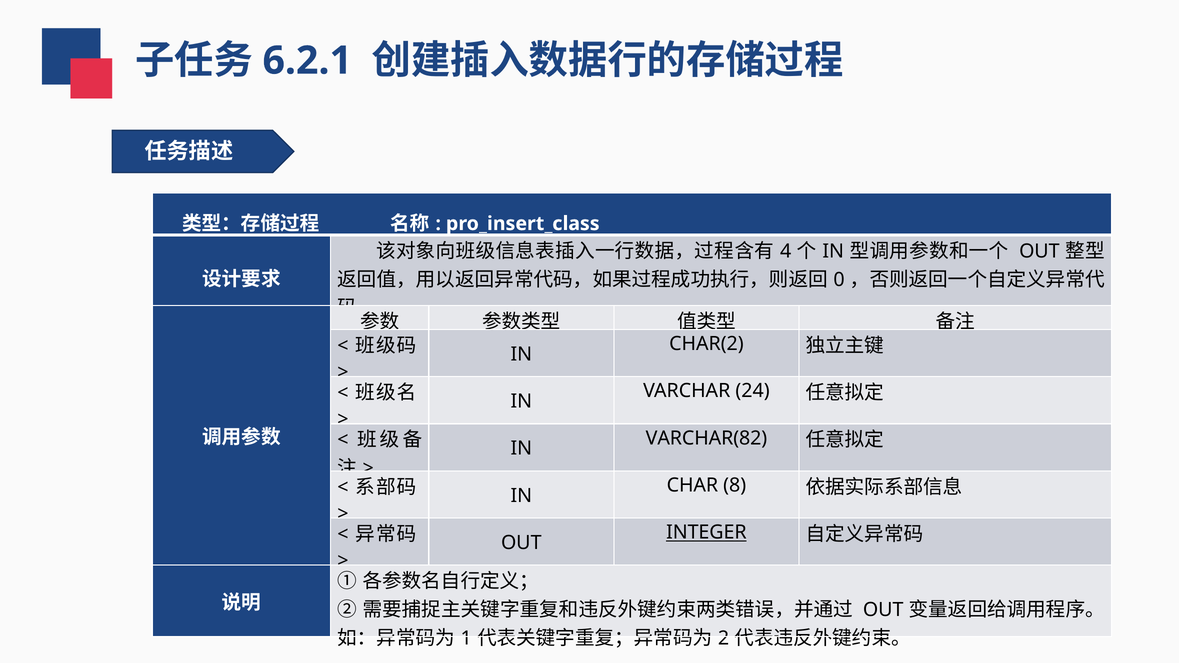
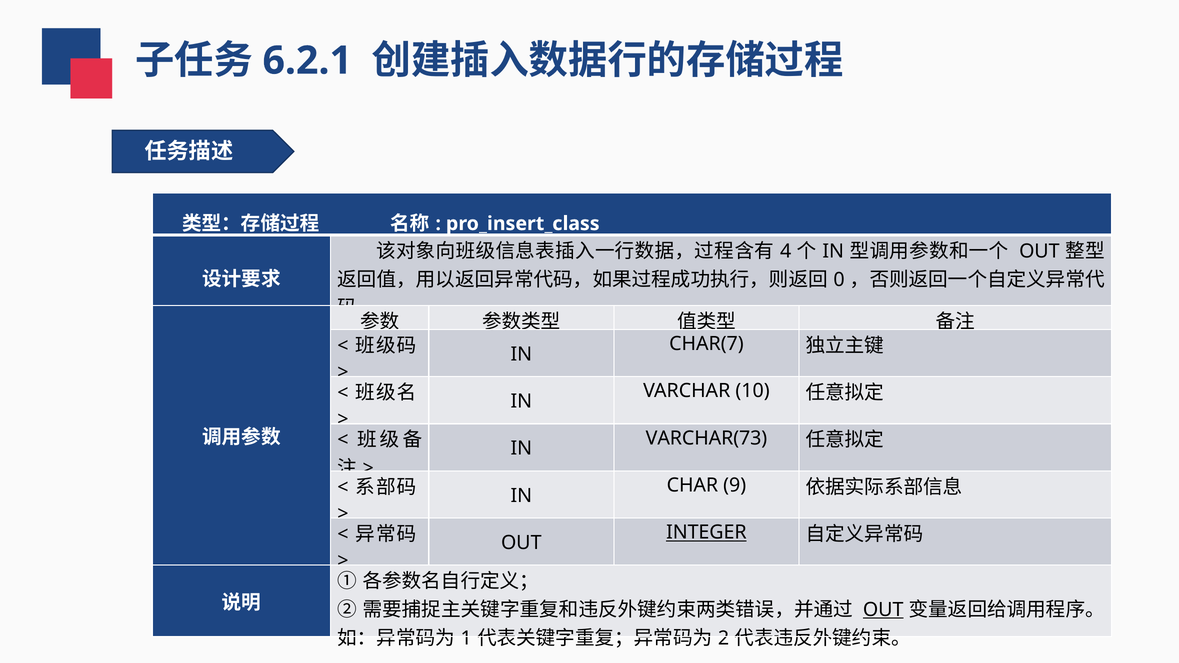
CHAR(2: CHAR(2 -> CHAR(7
24: 24 -> 10
VARCHAR(82: VARCHAR(82 -> VARCHAR(73
8: 8 -> 9
OUT at (883, 610) underline: none -> present
